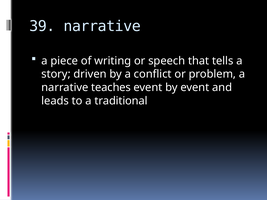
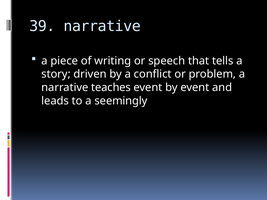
traditional: traditional -> seemingly
